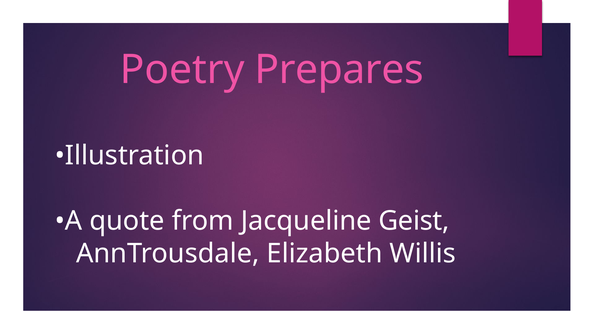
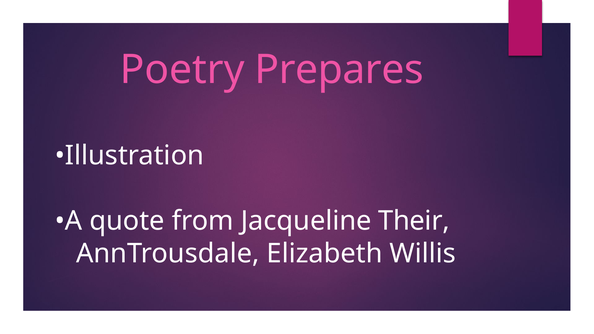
Geist: Geist -> Their
